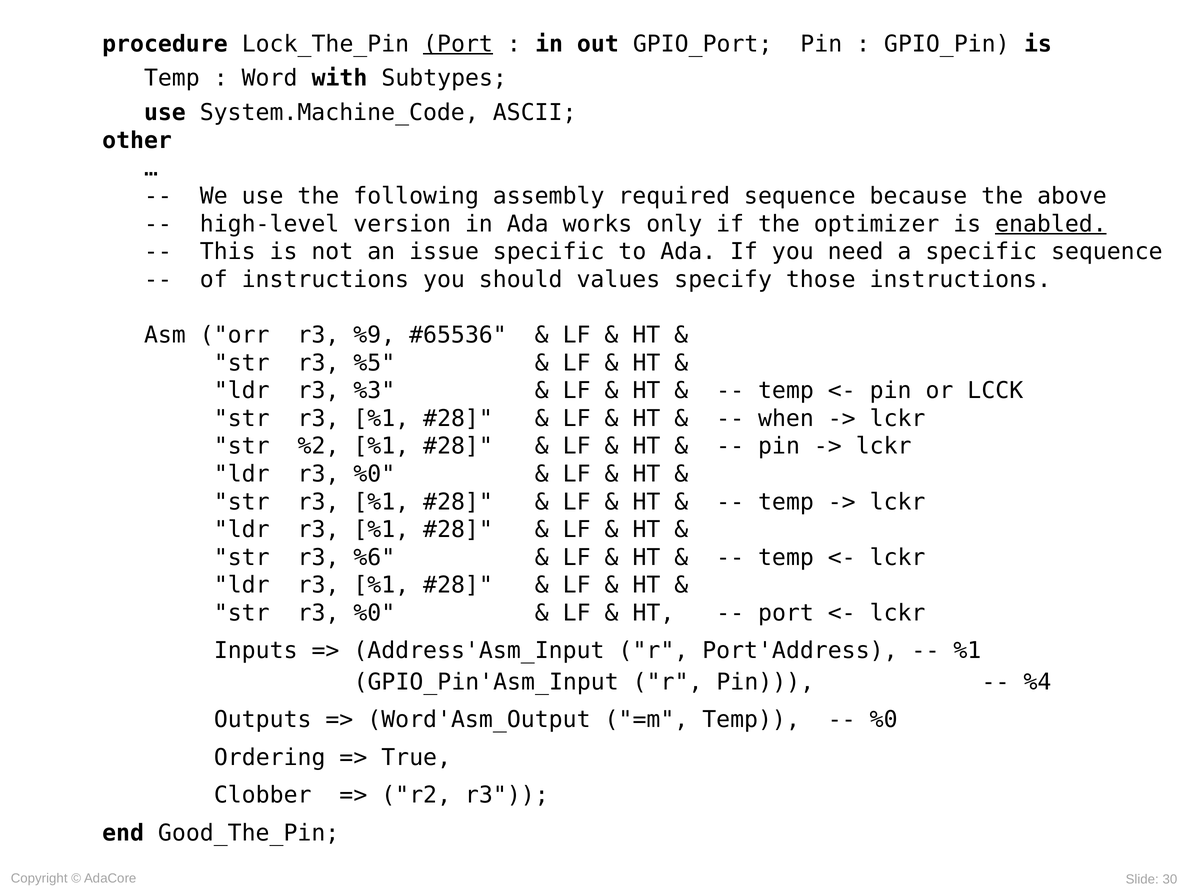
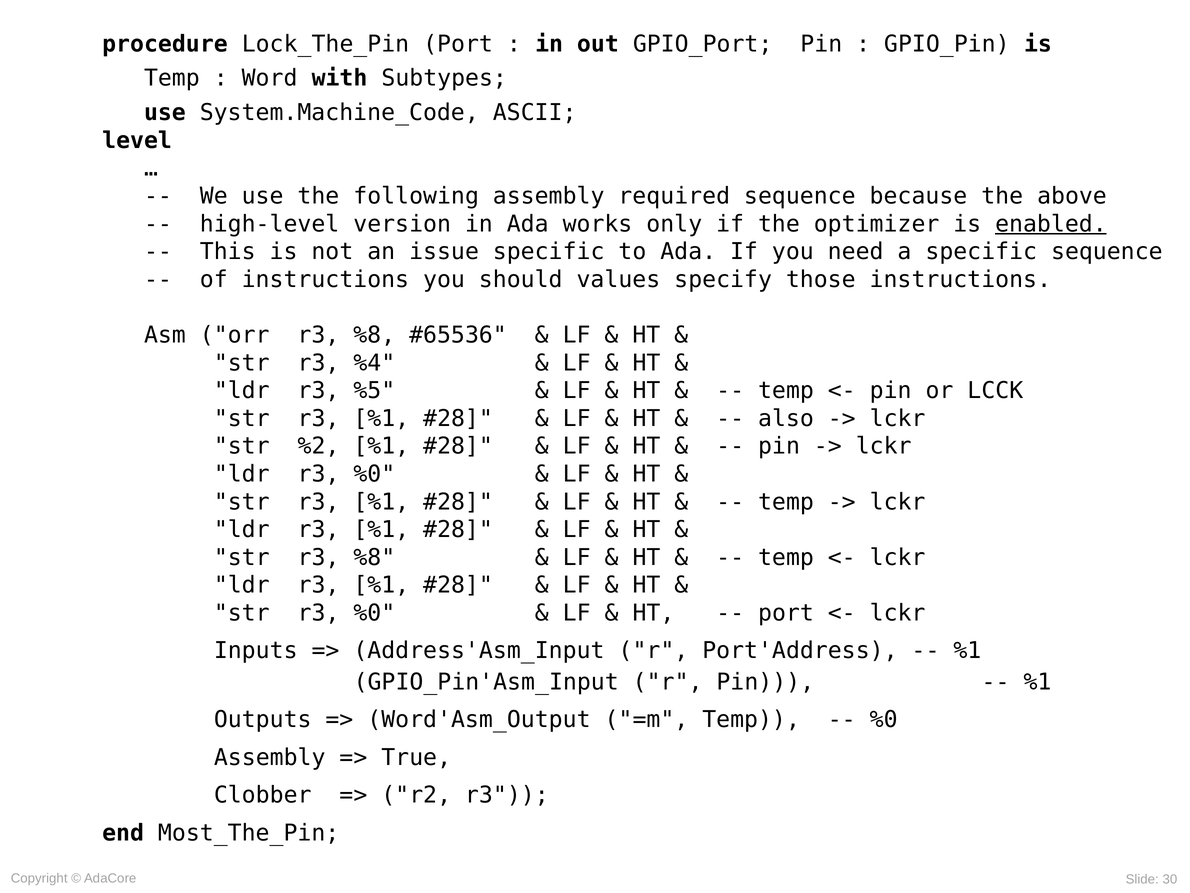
Port at (458, 44) underline: present -> none
other: other -> level
orr r3 %9: %9 -> %8
%5: %5 -> %4
%3: %3 -> %5
when: when -> also
str r3 %6: %6 -> %8
%4 at (1037, 682): %4 -> %1
Ordering at (270, 757): Ordering -> Assembly
Good_The_Pin: Good_The_Pin -> Most_The_Pin
